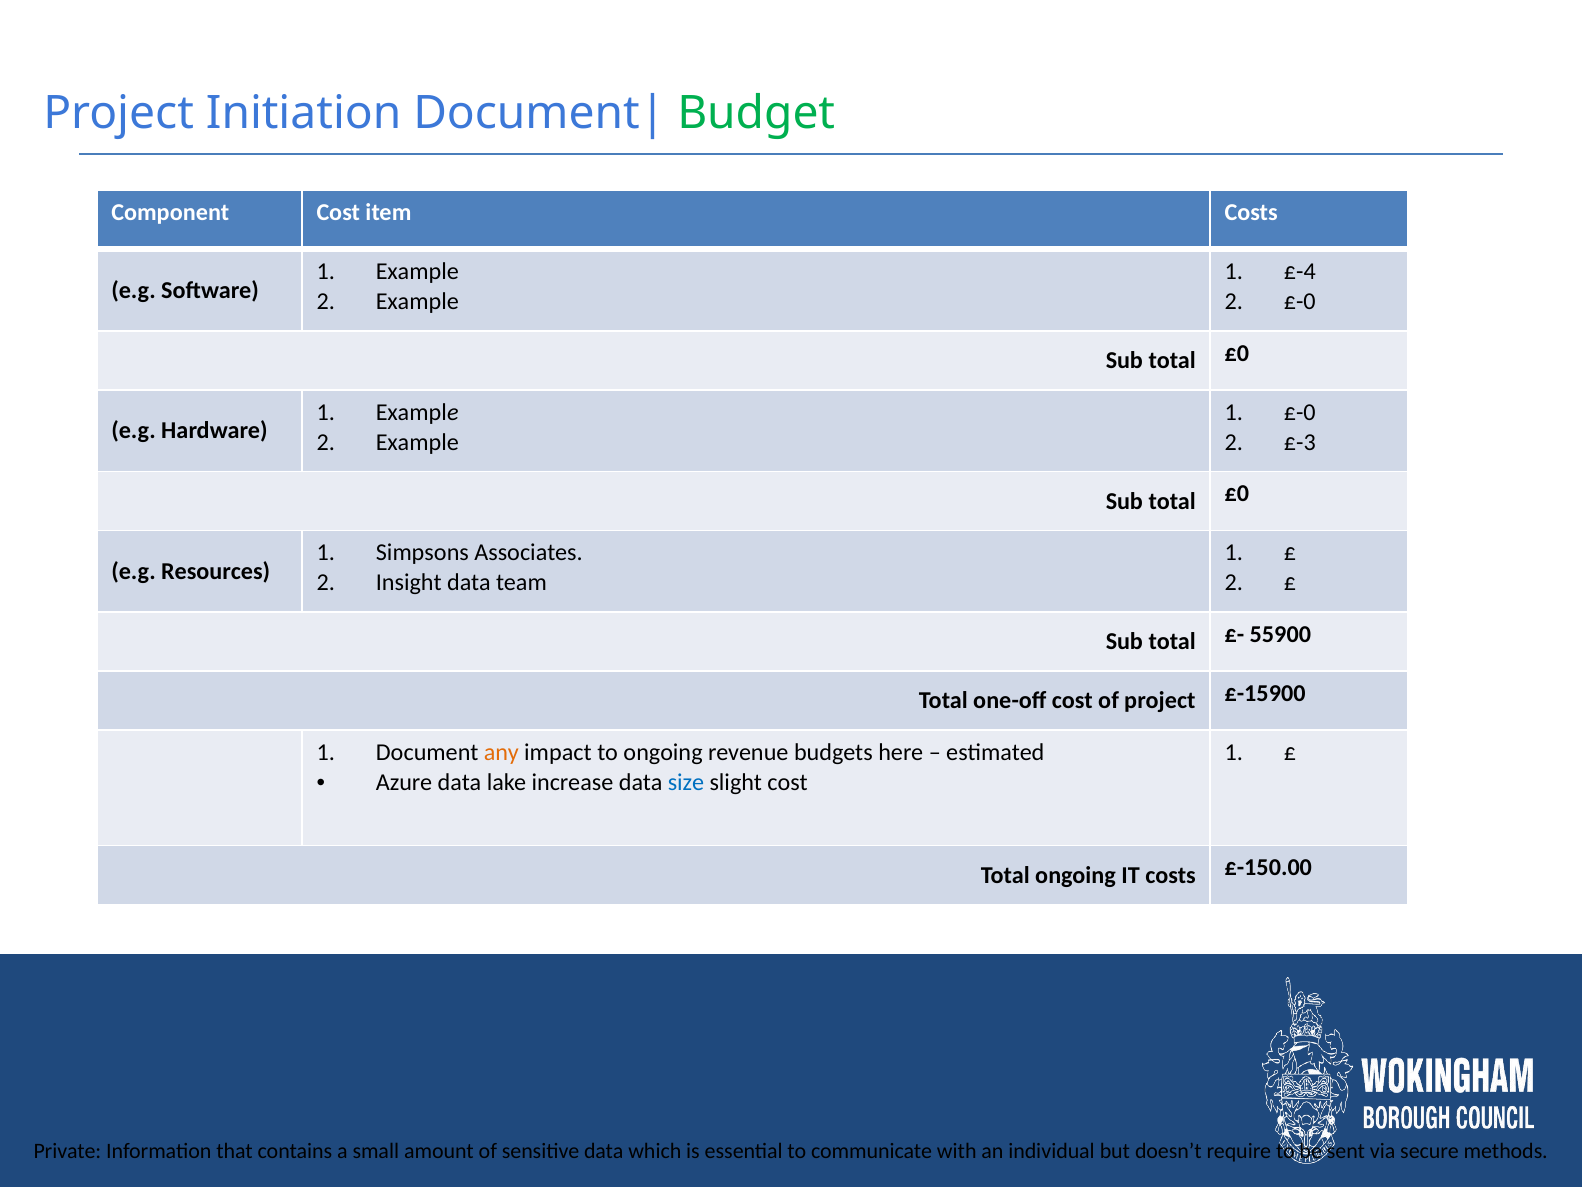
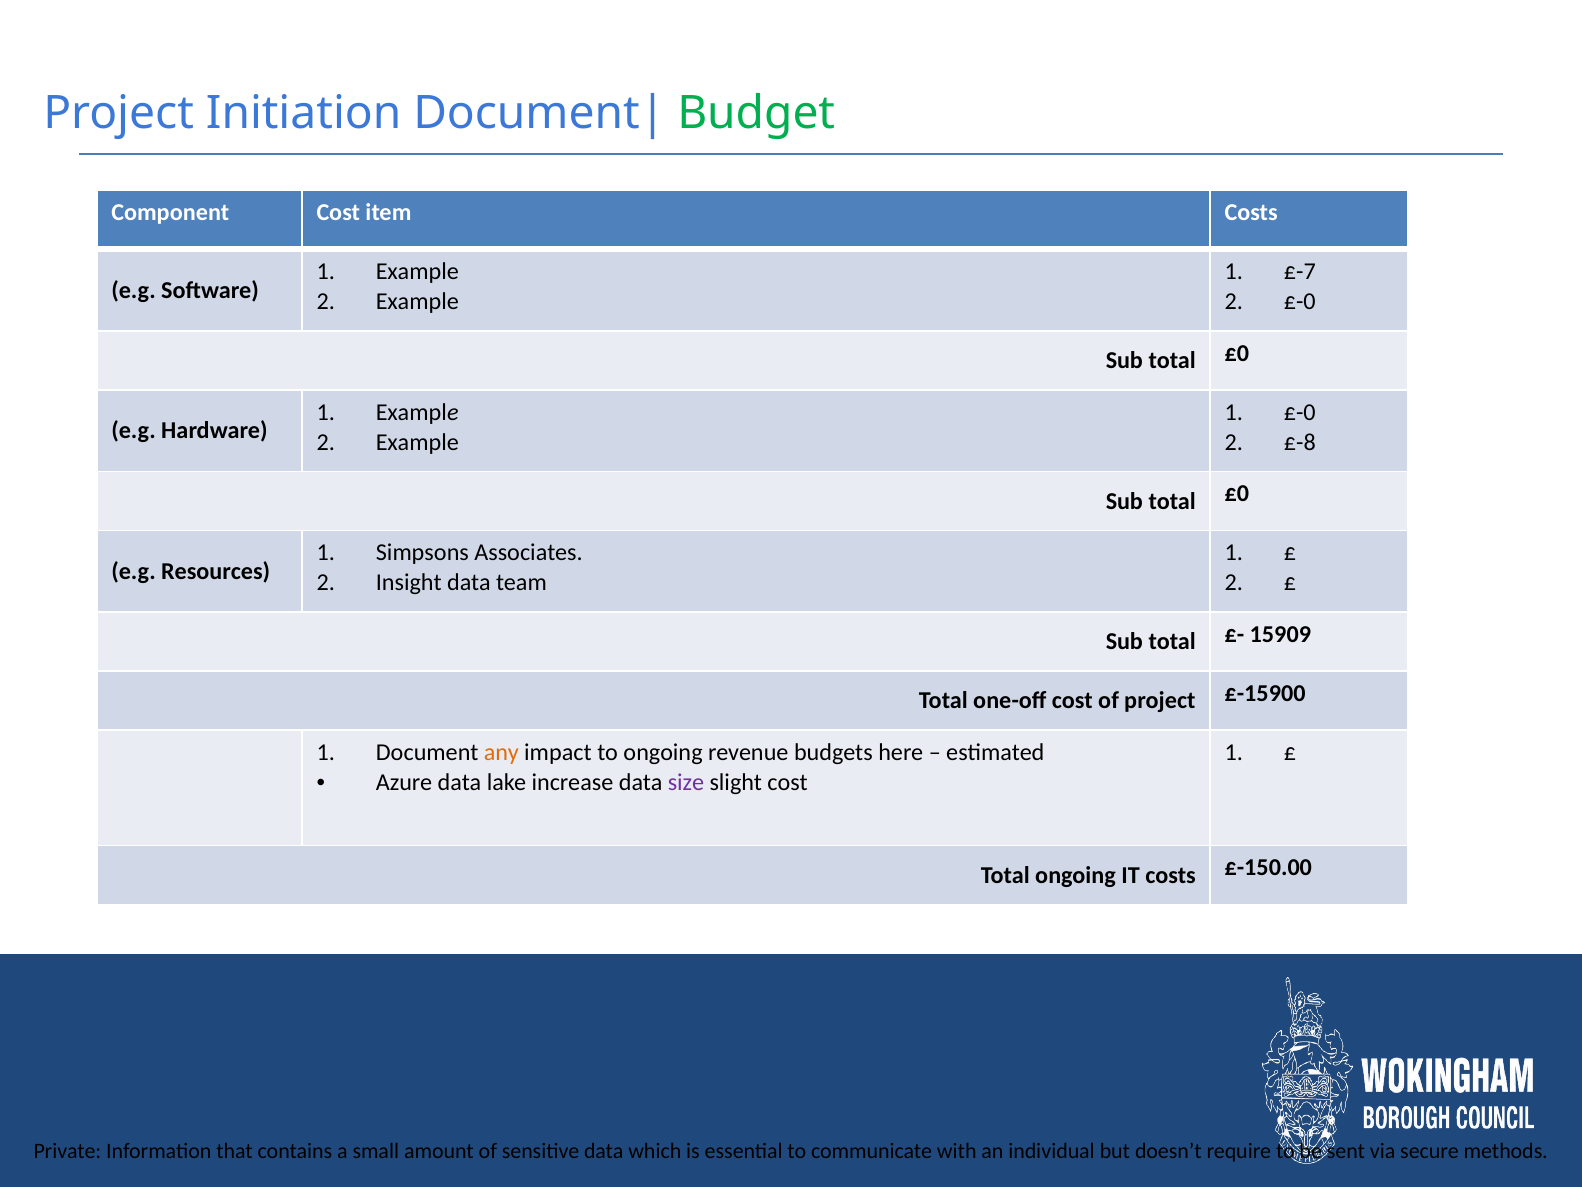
£-4: £-4 -> £-7
£-3: £-3 -> £-8
55900: 55900 -> 15909
size colour: blue -> purple
